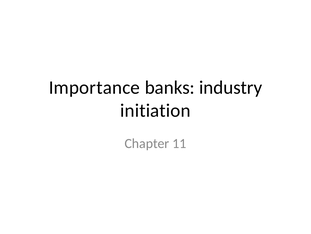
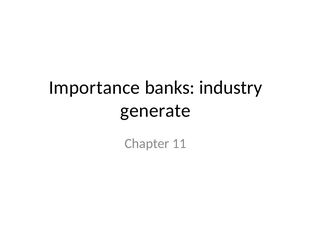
initiation: initiation -> generate
